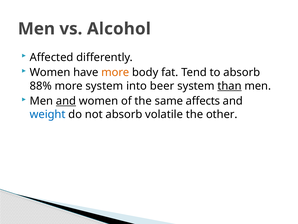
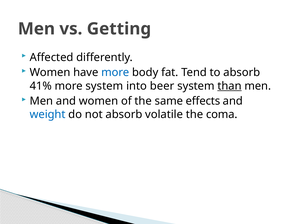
Alcohol: Alcohol -> Getting
more at (115, 72) colour: orange -> blue
88%: 88% -> 41%
and at (66, 101) underline: present -> none
affects: affects -> effects
other: other -> coma
